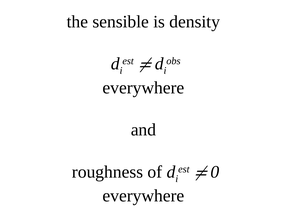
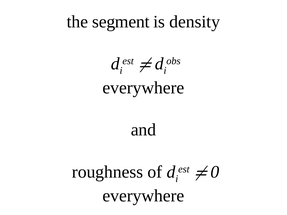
sensible: sensible -> segment
